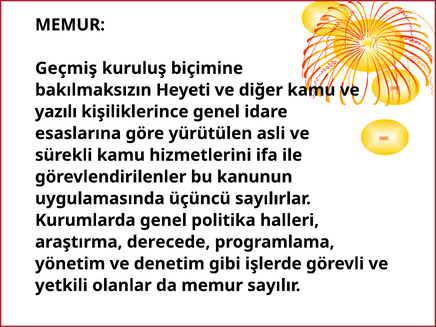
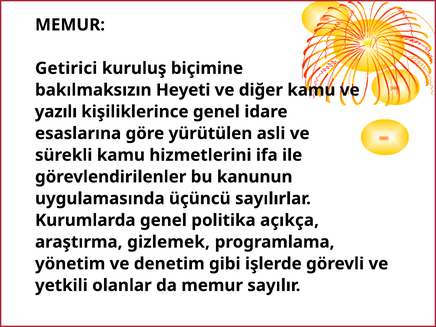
Geçmiş: Geçmiş -> Getirici
halleri: halleri -> açıkça
derecede: derecede -> gizlemek
